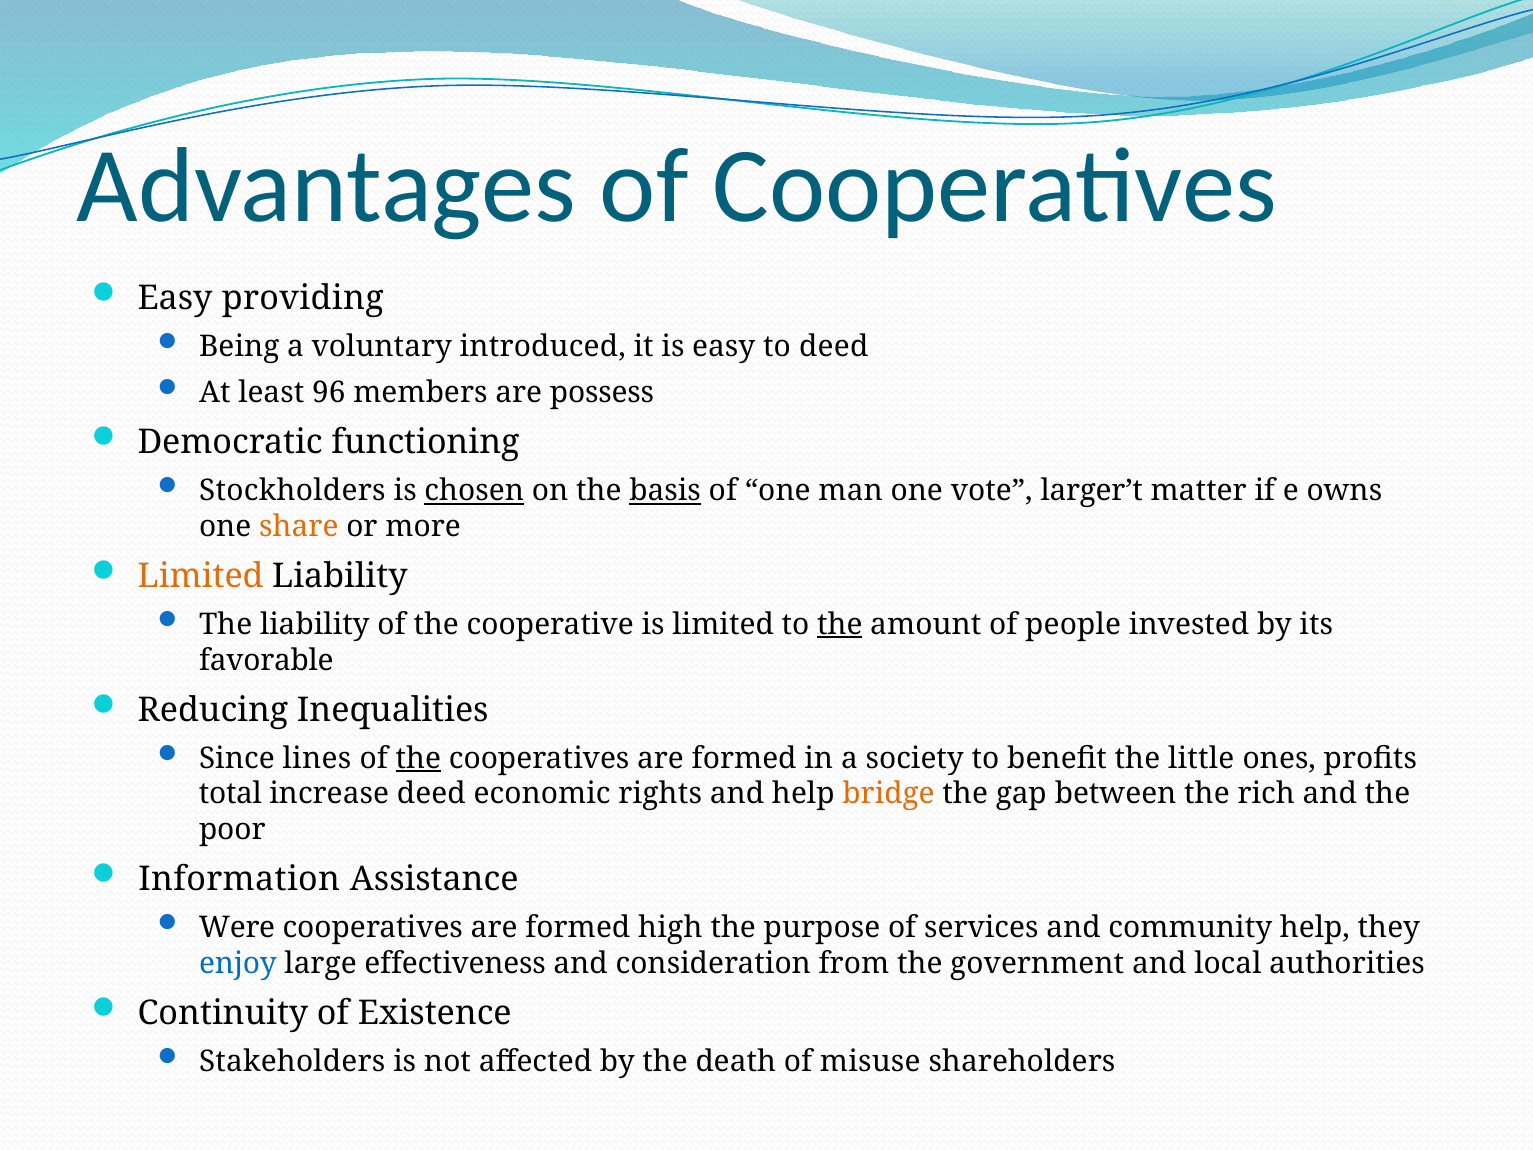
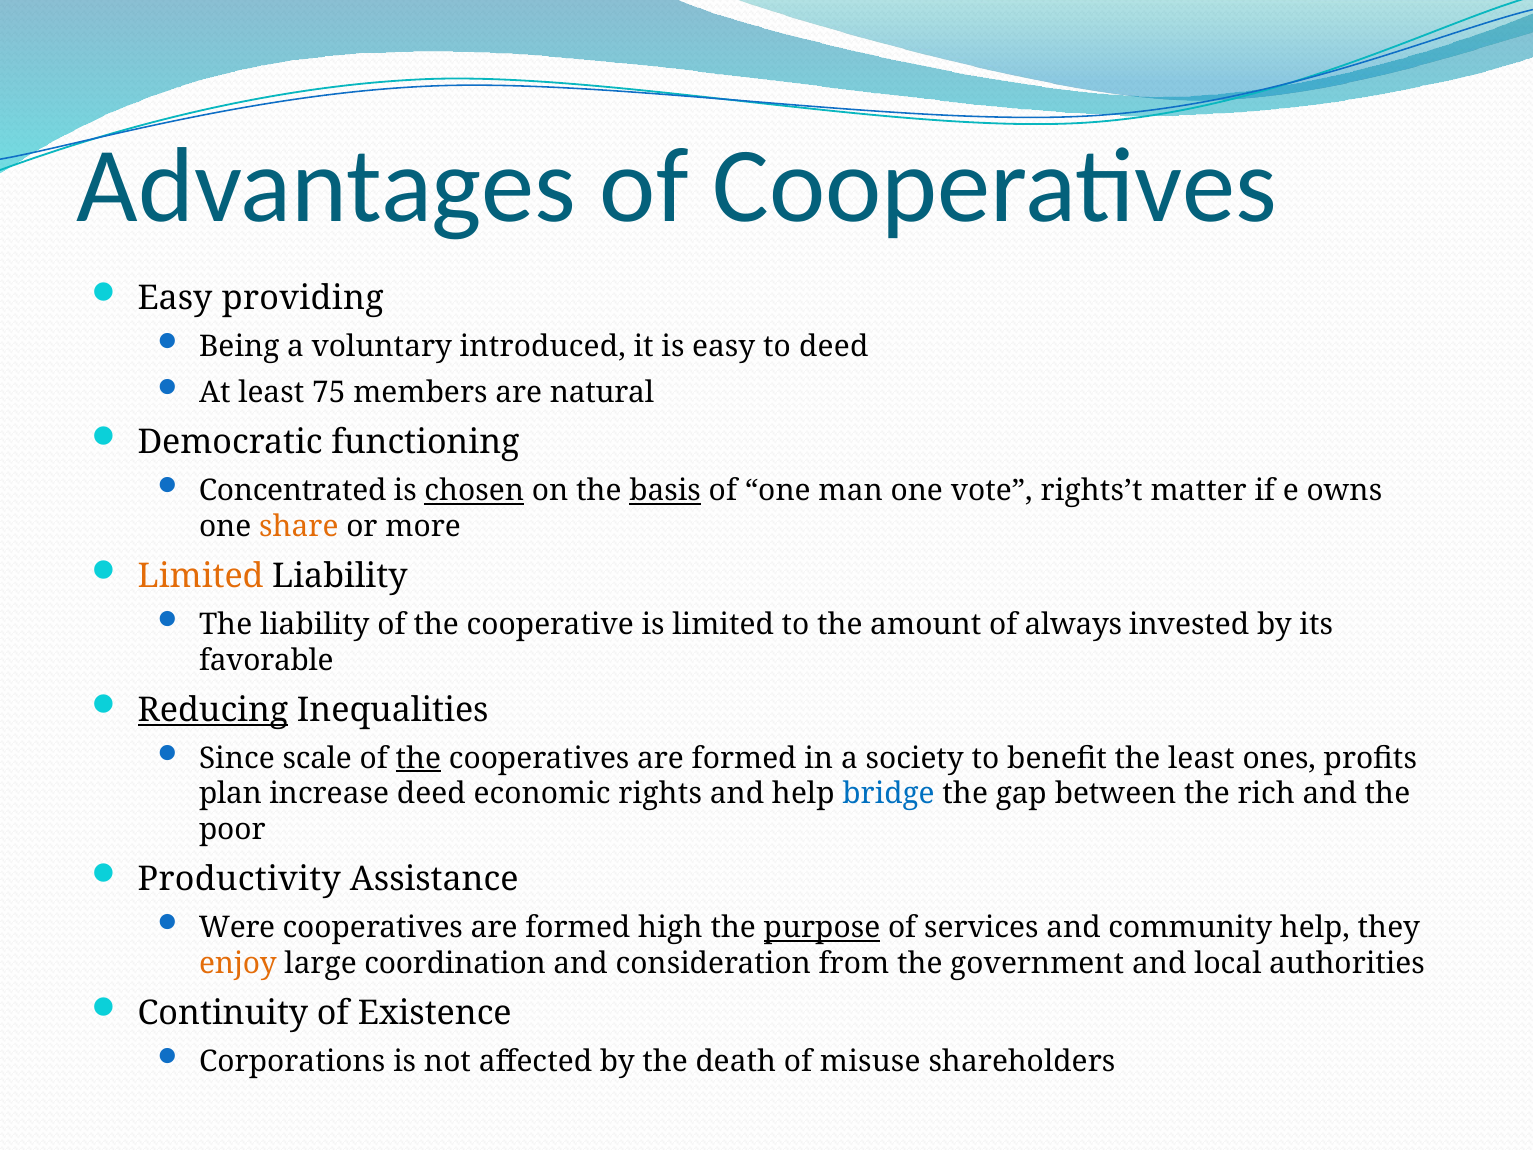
96: 96 -> 75
possess: possess -> natural
Stockholders: Stockholders -> Concentrated
larger’t: larger’t -> rights’t
the at (840, 624) underline: present -> none
people: people -> always
Reducing underline: none -> present
lines: lines -> scale
the little: little -> least
total: total -> plan
bridge colour: orange -> blue
Information: Information -> Productivity
purpose underline: none -> present
enjoy colour: blue -> orange
effectiveness: effectiveness -> coordination
Stakeholders: Stakeholders -> Corporations
